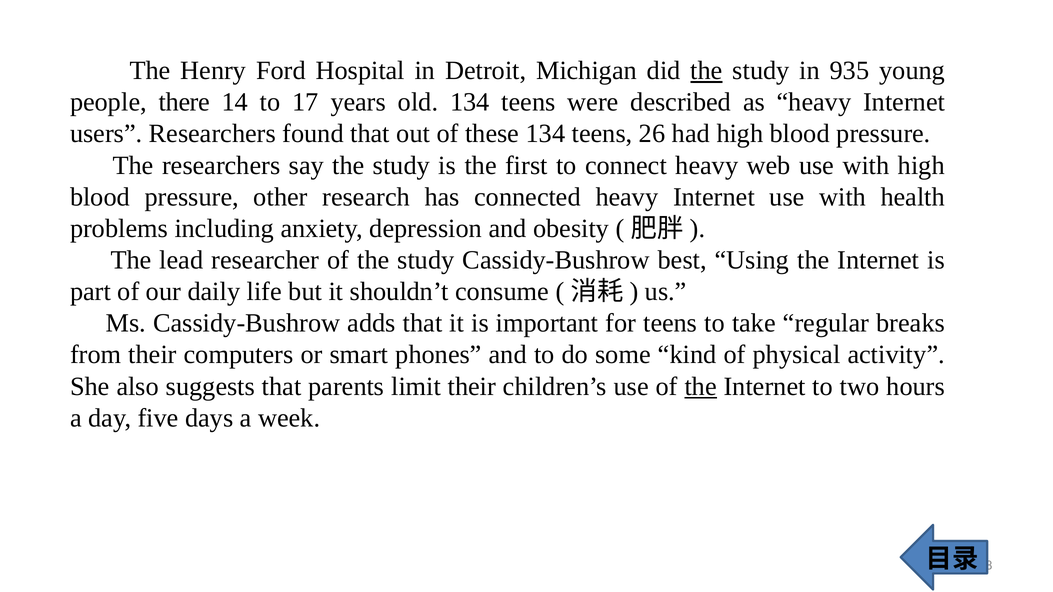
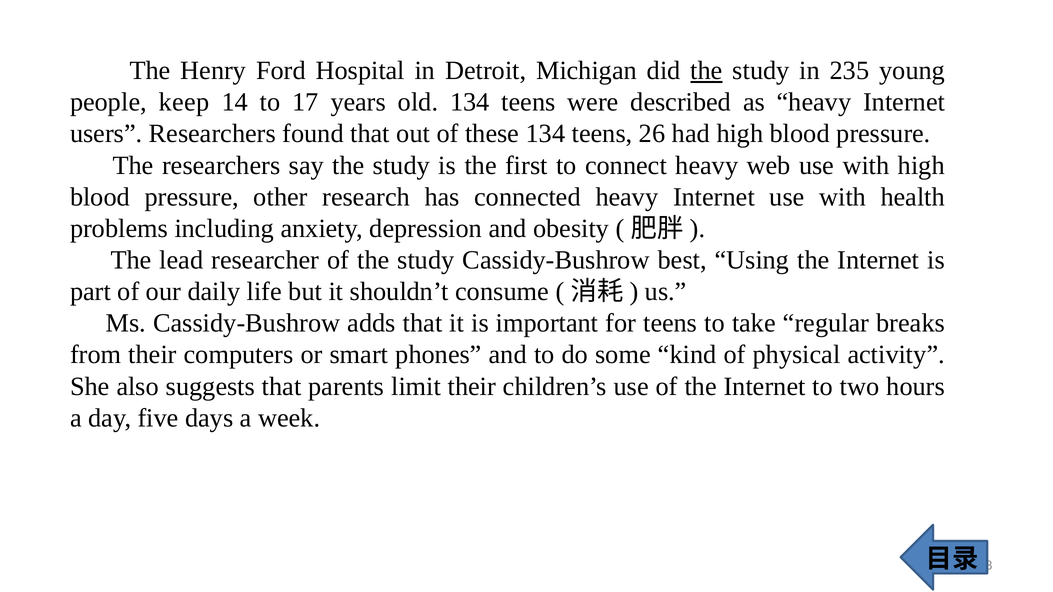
935: 935 -> 235
there: there -> keep
the at (701, 387) underline: present -> none
